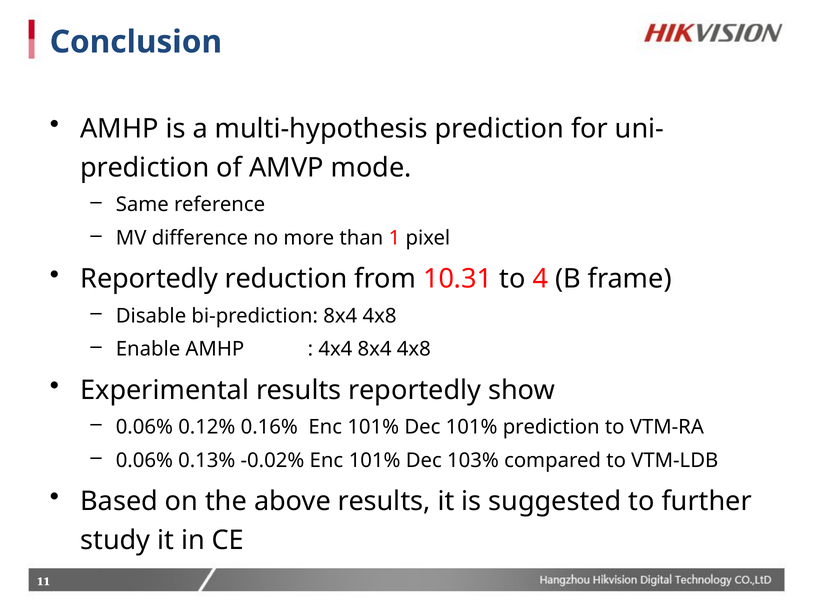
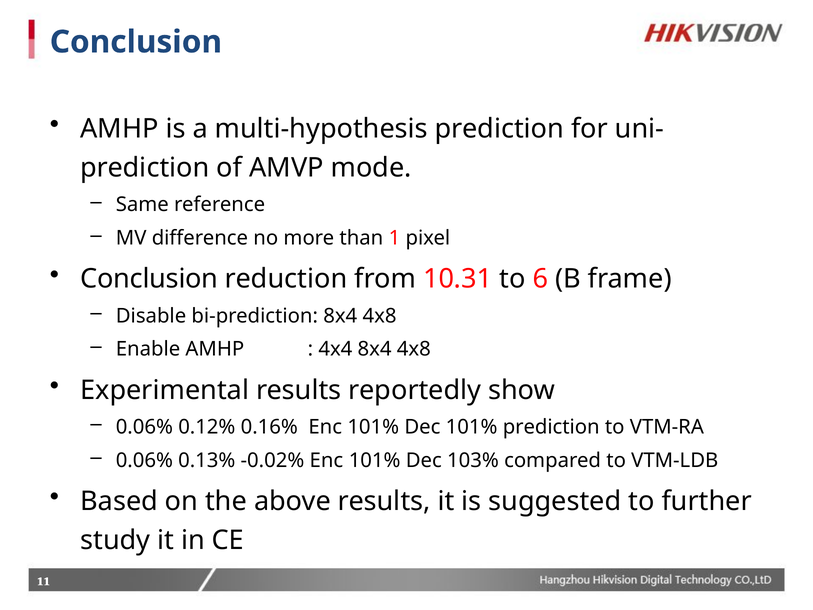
Reportedly at (149, 279): Reportedly -> Conclusion
4: 4 -> 6
